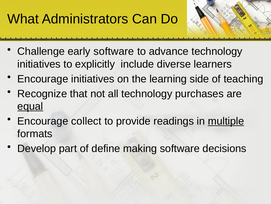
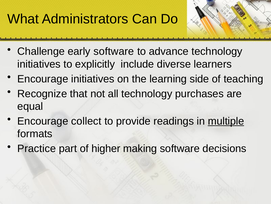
equal underline: present -> none
Develop: Develop -> Practice
define: define -> higher
